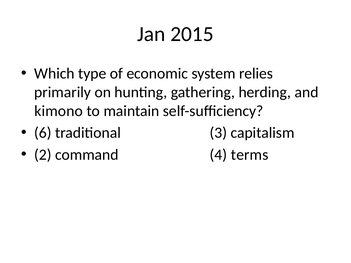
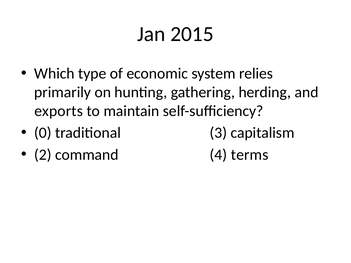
kimono: kimono -> exports
6: 6 -> 0
